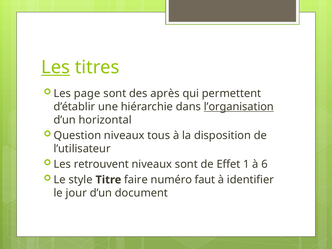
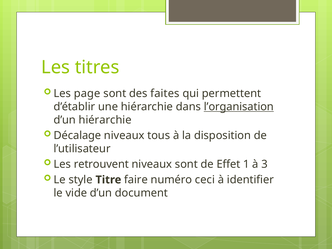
Les at (56, 67) underline: present -> none
après: après -> faites
d’un horizontal: horizontal -> hiérarchie
Question: Question -> Décalage
6: 6 -> 3
faut: faut -> ceci
jour: jour -> vide
